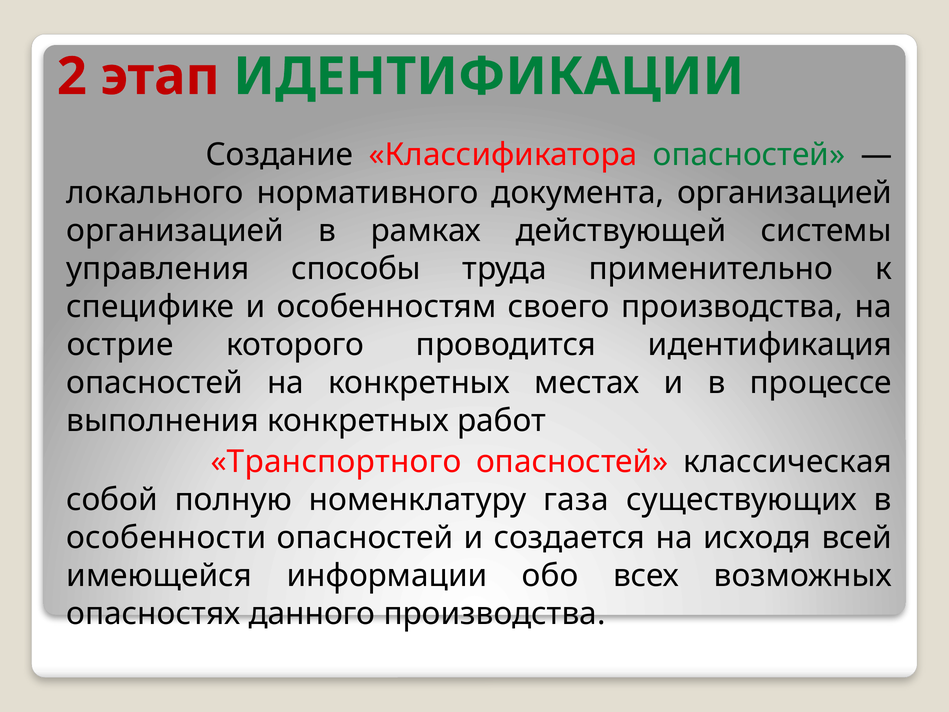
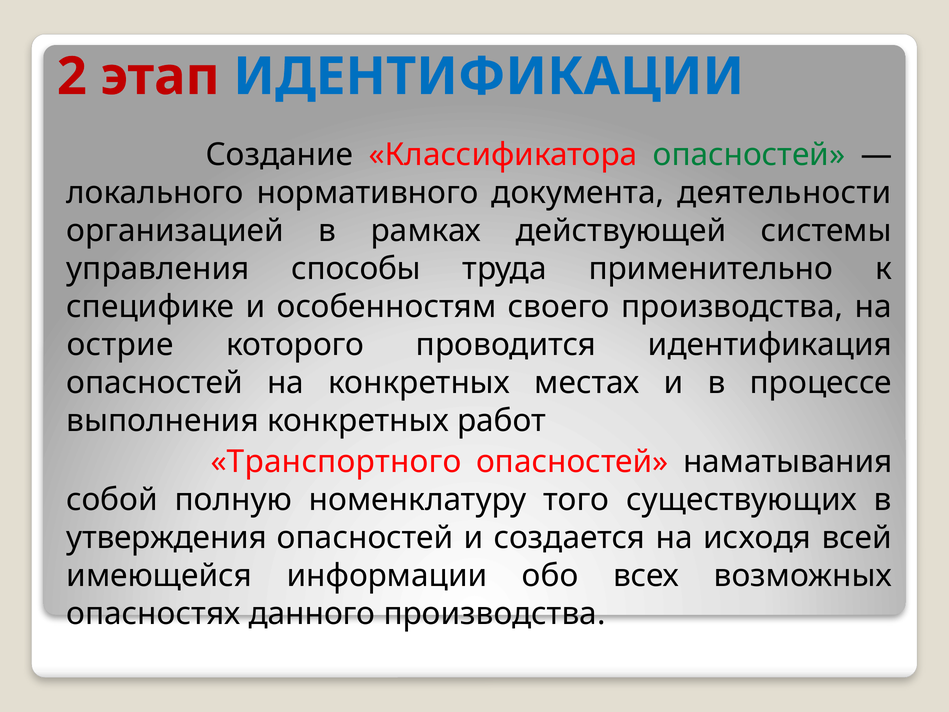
ИДЕНТИФИКАЦИИ colour: green -> blue
документа организацией: организацией -> деятельности
классическая: классическая -> наматывания
газа: газа -> того
особенности: особенности -> утверждения
